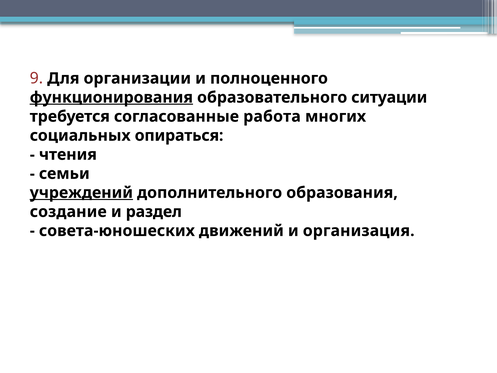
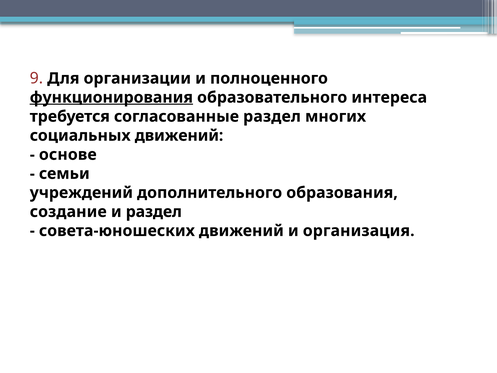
ситуации: ситуации -> интереса
согласованные работа: работа -> раздел
социальных опираться: опираться -> движений
чтения: чтения -> основе
учреждений underline: present -> none
